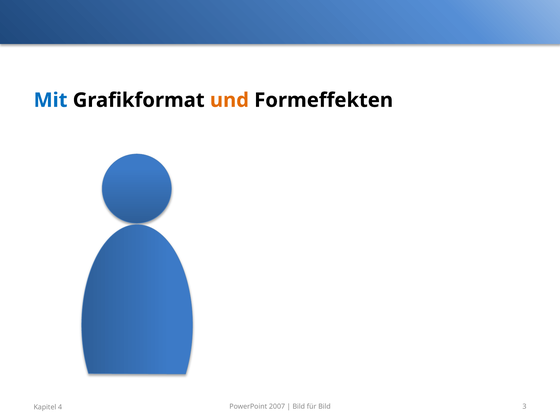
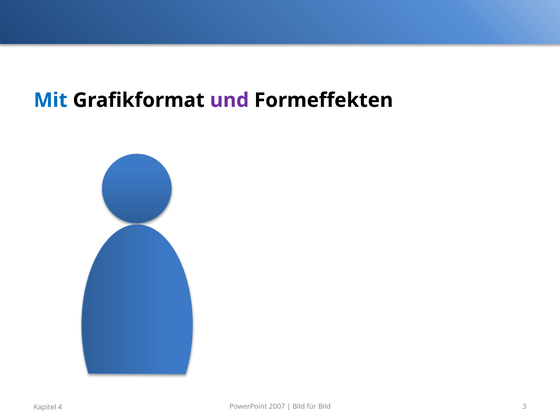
und colour: orange -> purple
